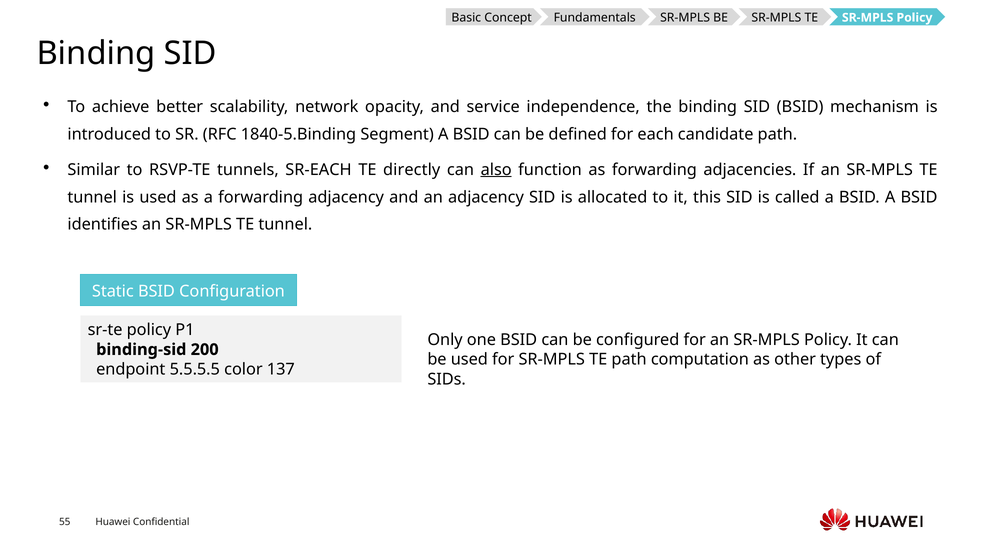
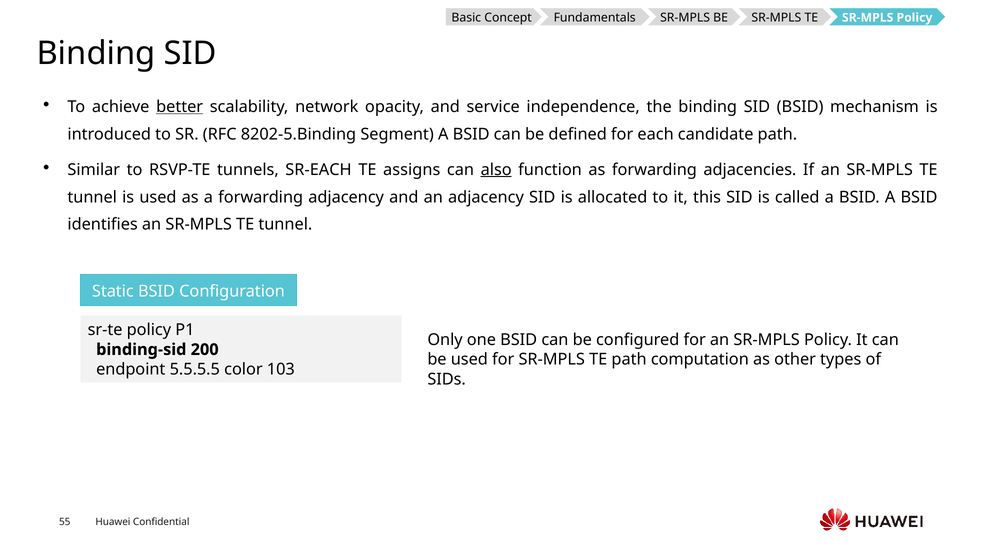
better underline: none -> present
1840-5.Binding: 1840-5.Binding -> 8202-5.Binding
directly: directly -> assigns
137: 137 -> 103
